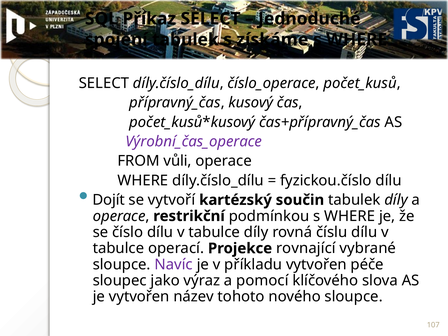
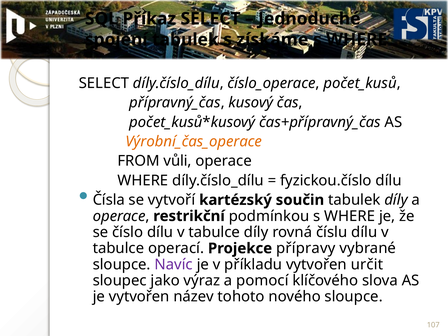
Výrobní_čas_operace colour: purple -> orange
Dojít: Dojít -> Čísla
rovnající: rovnající -> přípravy
péče: péče -> určit
